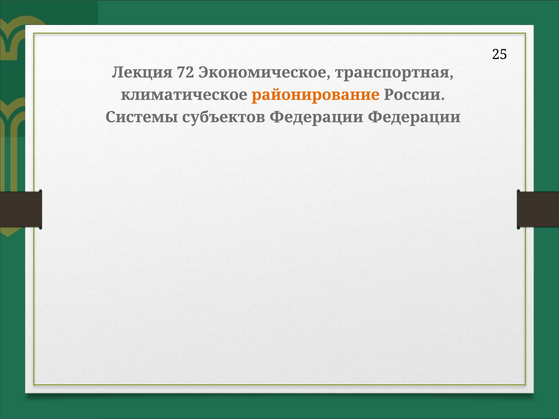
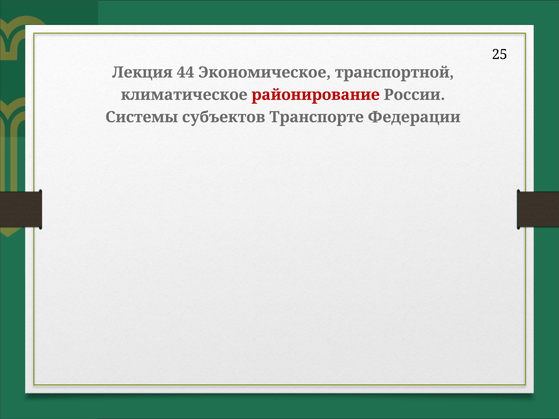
72: 72 -> 44
транспортная: транспортная -> транспортной
районирование colour: orange -> red
субъектов Федерации: Федерации -> Транспорте
